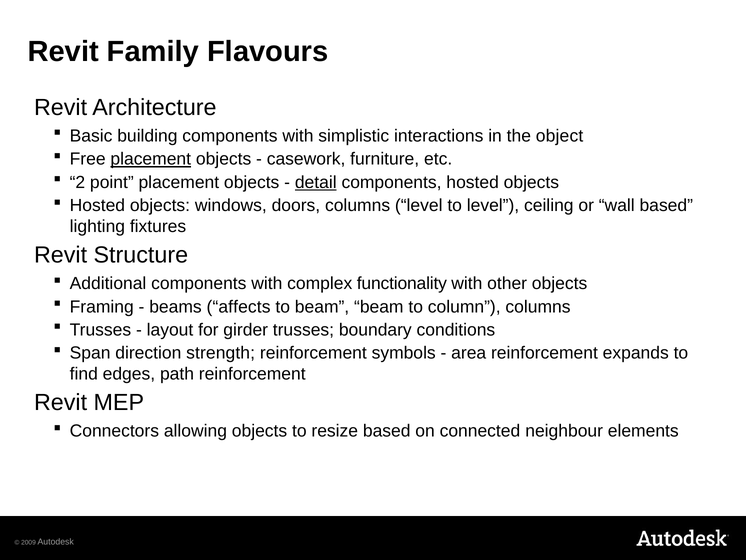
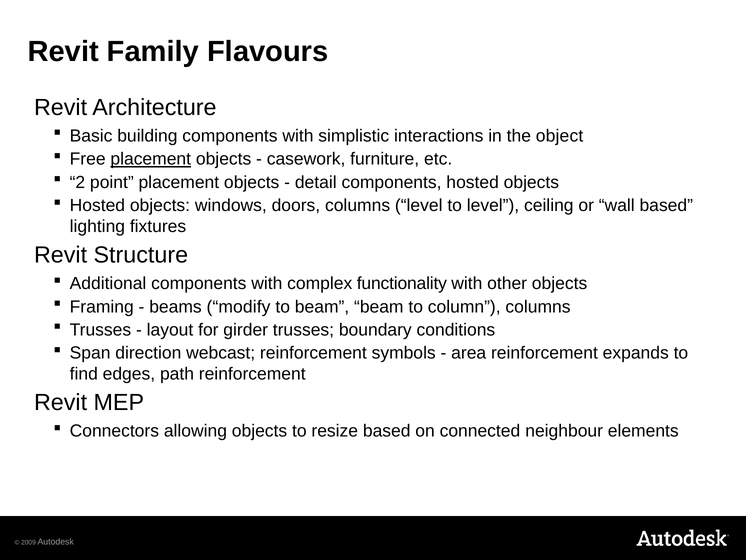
detail underline: present -> none
affects: affects -> modify
strength: strength -> webcast
